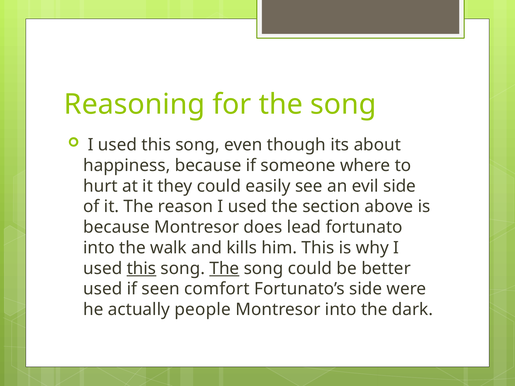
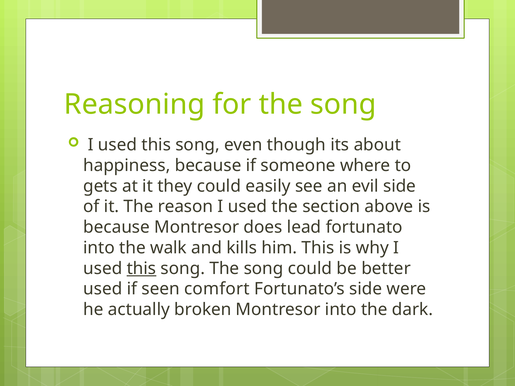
hurt: hurt -> gets
The at (224, 269) underline: present -> none
people: people -> broken
